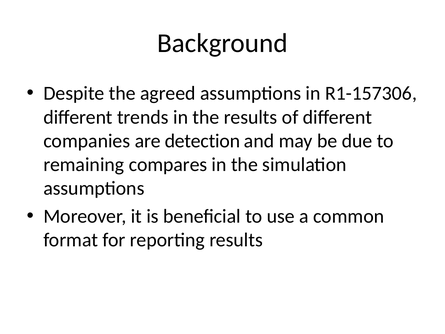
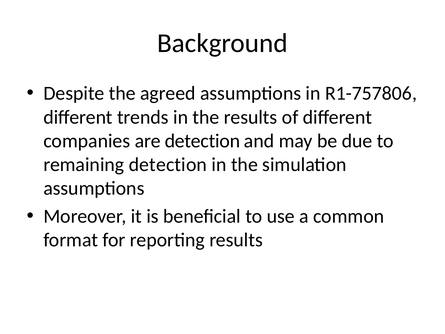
R1-157306: R1-157306 -> R1-757806
remaining compares: compares -> detection
